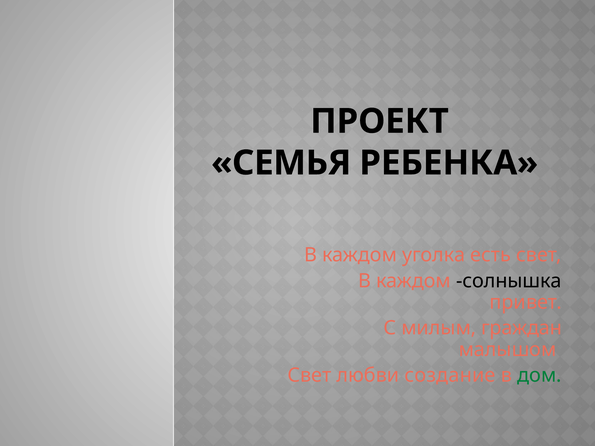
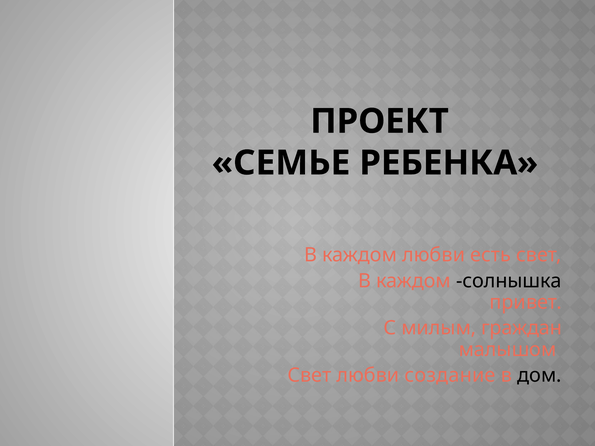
СЕМЬЯ: СЕМЬЯ -> СЕМЬЕ
каждом уголка: уголка -> любви
дом colour: green -> black
